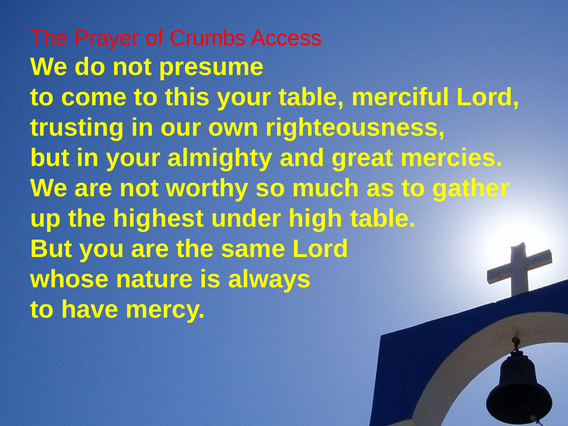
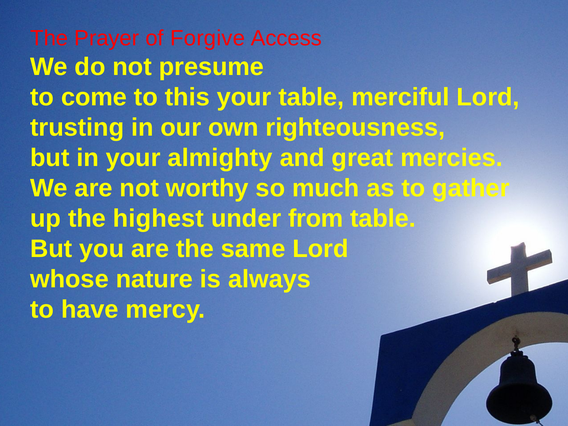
Crumbs: Crumbs -> Forgive
high: high -> from
